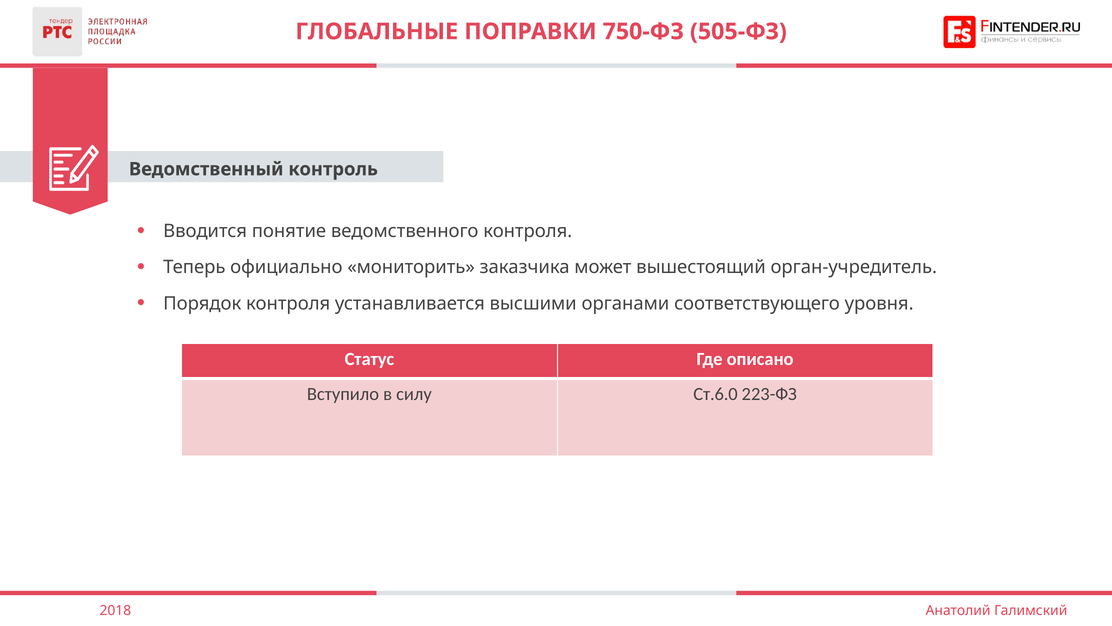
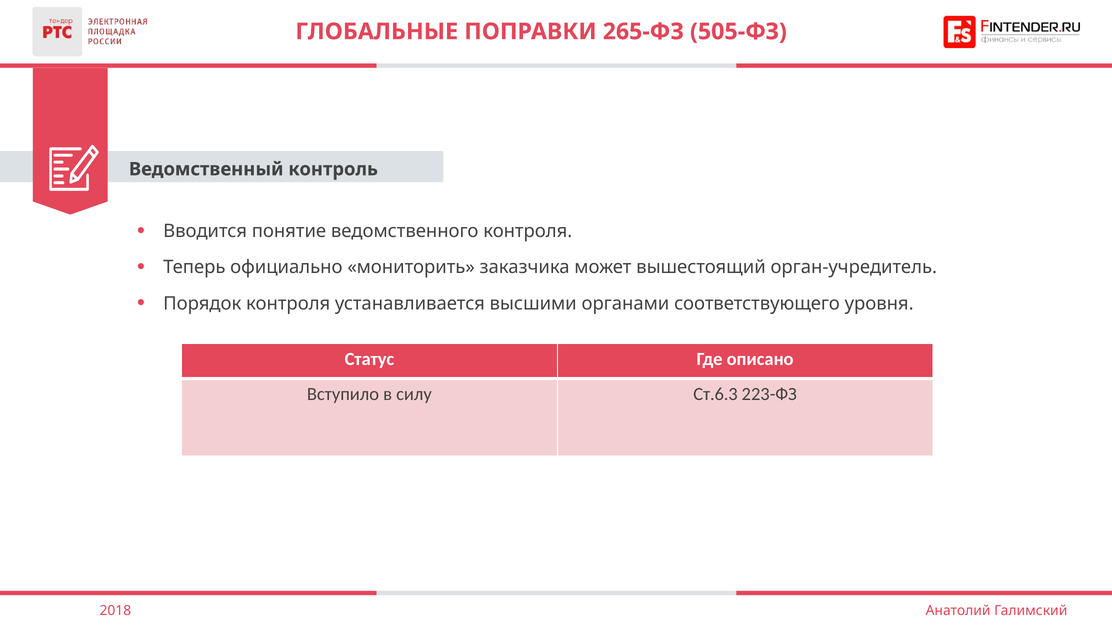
750-ФЗ: 750-ФЗ -> 265-ФЗ
Ст.6.0: Ст.6.0 -> Ст.6.3
